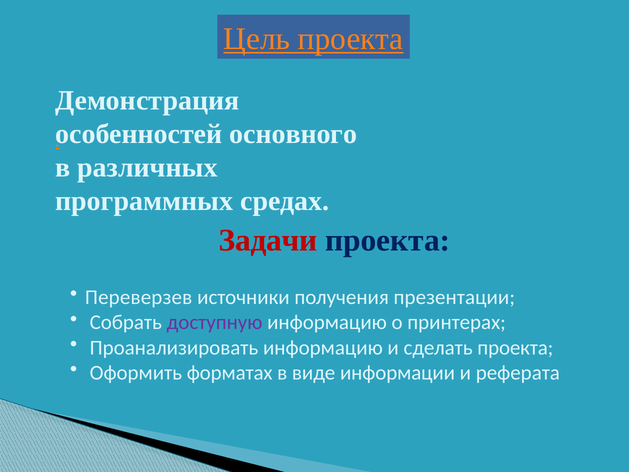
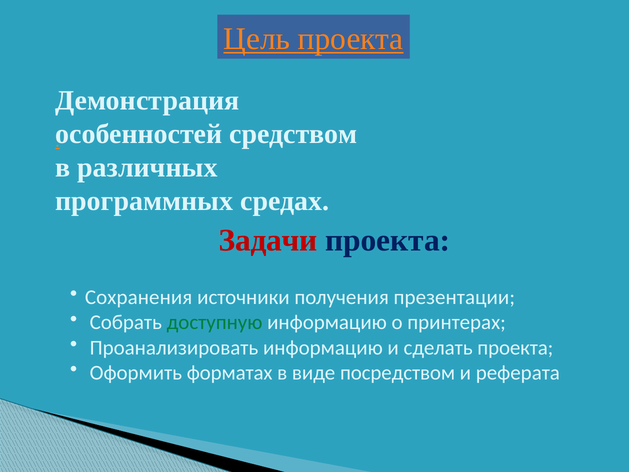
основного: основного -> средством
Переверзев: Переверзев -> Сохранения
доступную colour: purple -> green
информации: информации -> посредством
